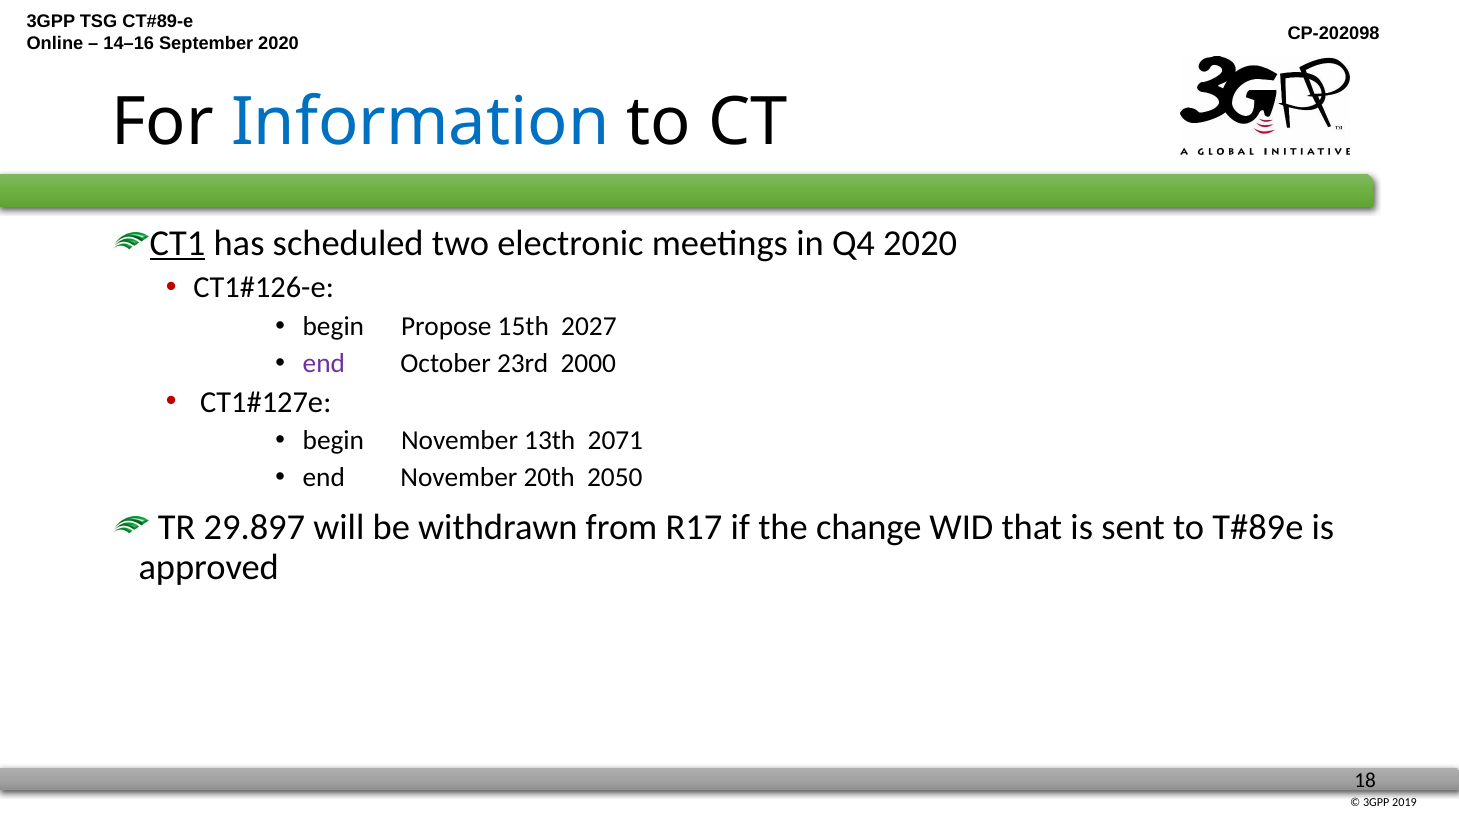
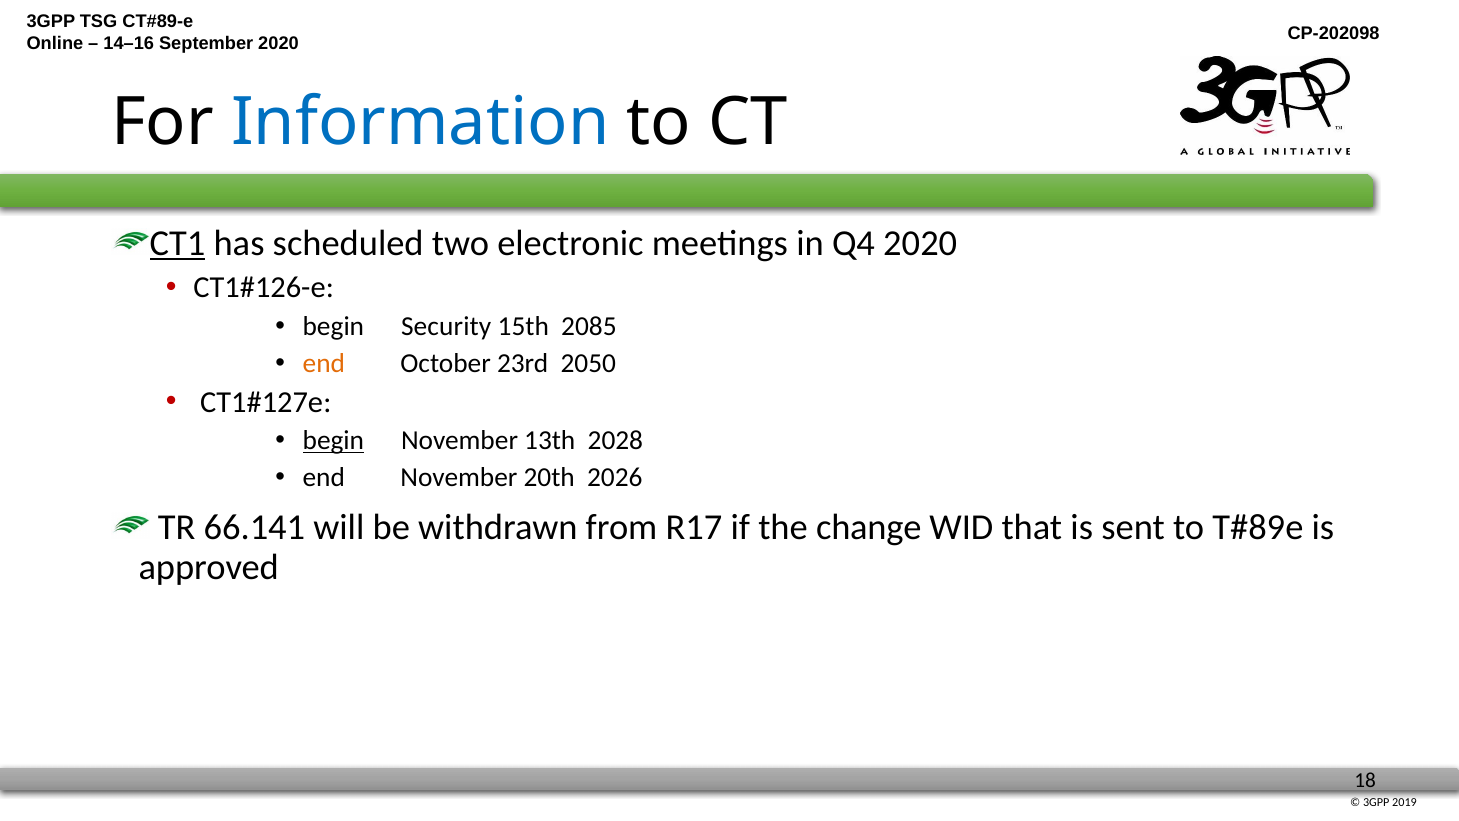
Propose: Propose -> Security
2027: 2027 -> 2085
end at (324, 363) colour: purple -> orange
2000: 2000 -> 2050
begin at (333, 441) underline: none -> present
2071: 2071 -> 2028
2050: 2050 -> 2026
29.897: 29.897 -> 66.141
